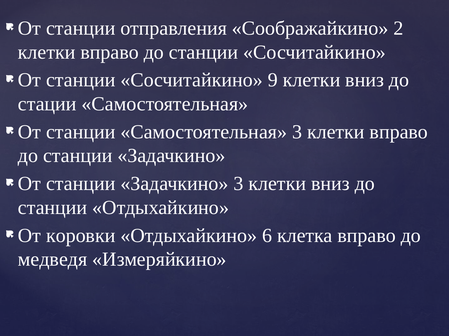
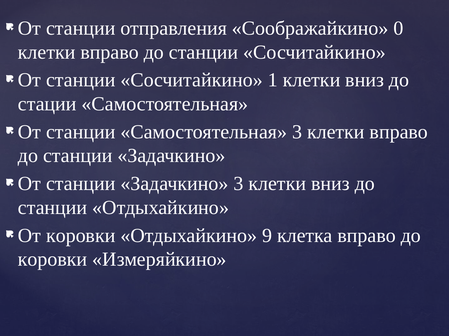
2: 2 -> 0
9: 9 -> 1
6: 6 -> 9
медведя at (53, 260): медведя -> коровки
